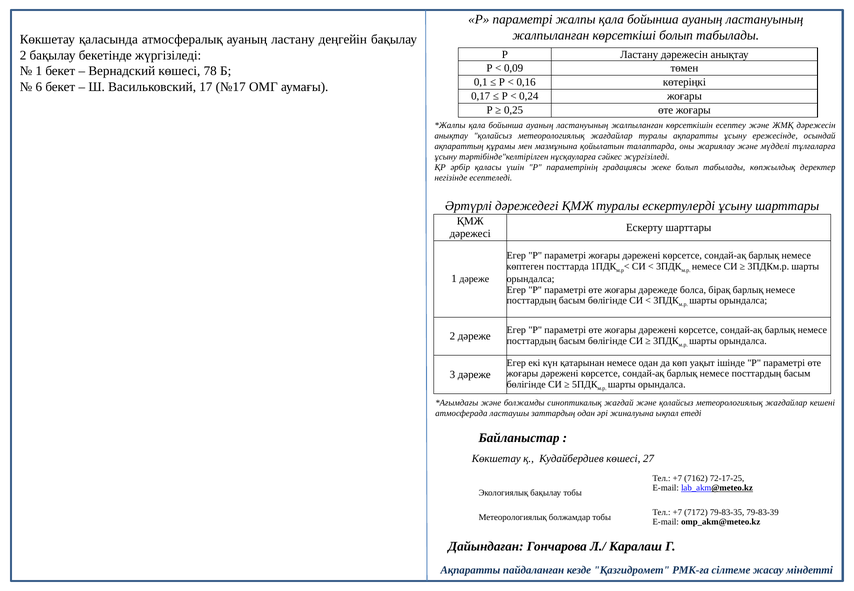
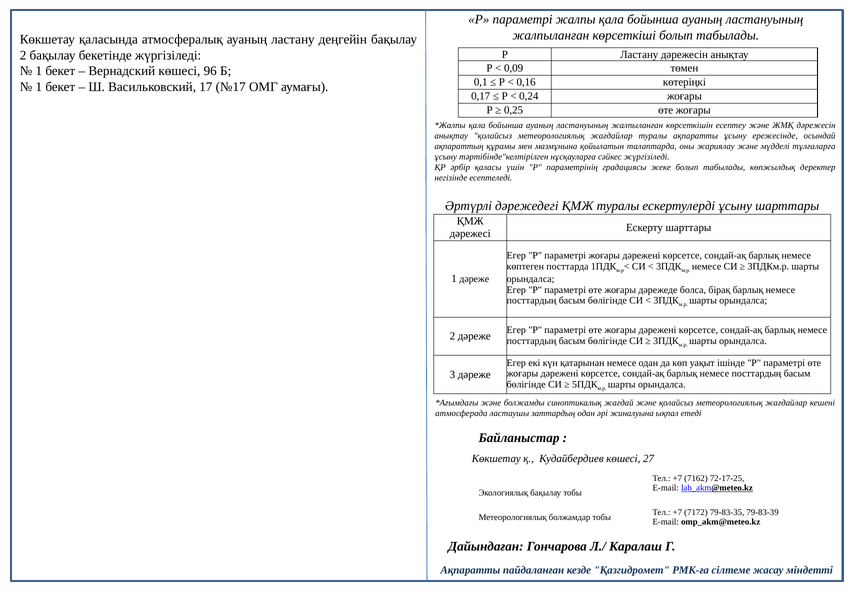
78: 78 -> 96
6 at (39, 87): 6 -> 1
